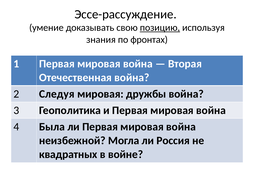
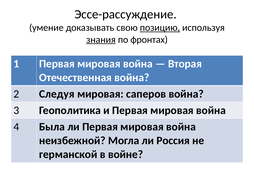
знания underline: none -> present
дружбы: дружбы -> саперов
квадратных: квадратных -> германской
